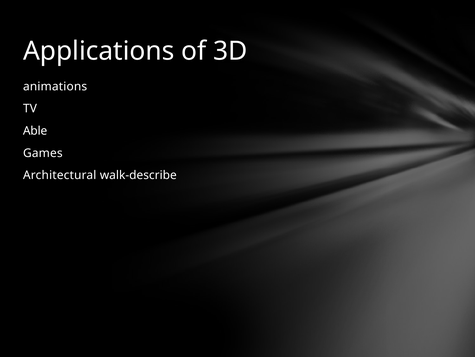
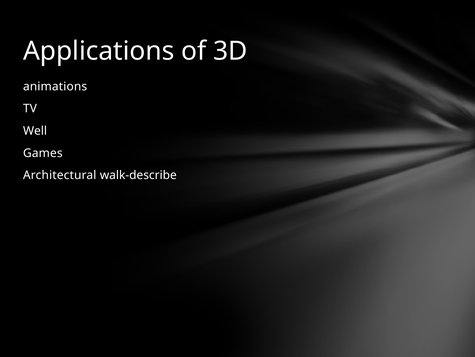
Able: Able -> Well
